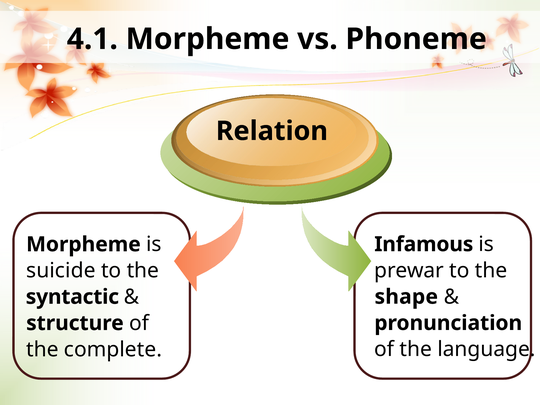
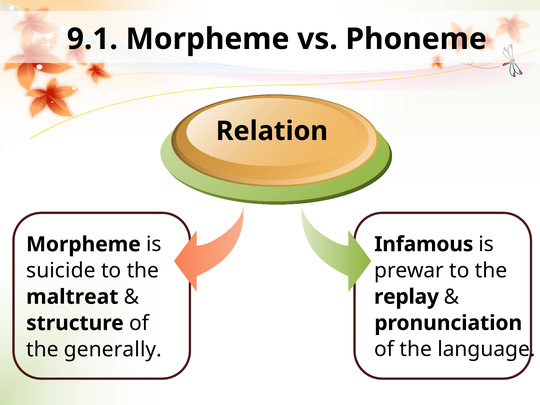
4.1: 4.1 -> 9.1
shape: shape -> replay
syntactic: syntactic -> maltreat
complete: complete -> generally
